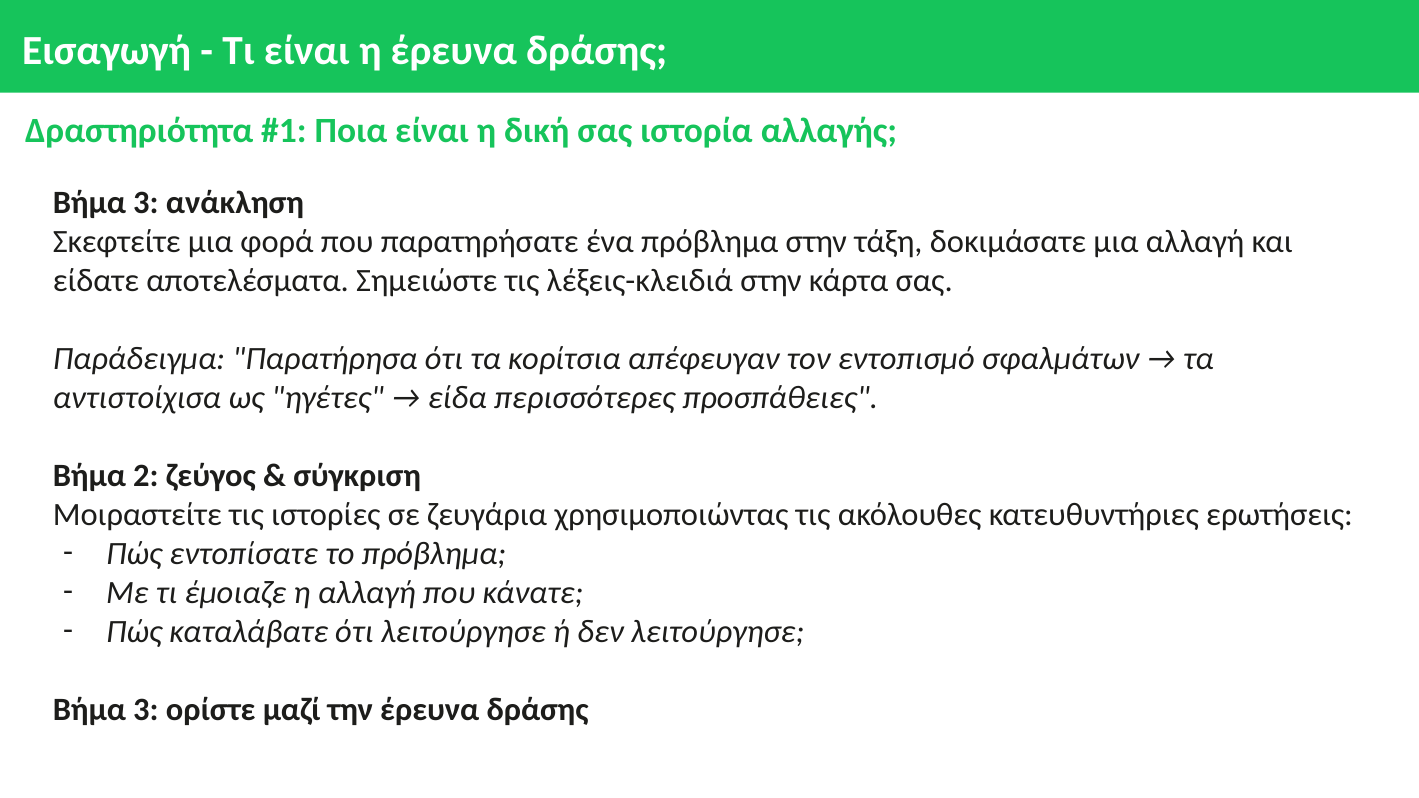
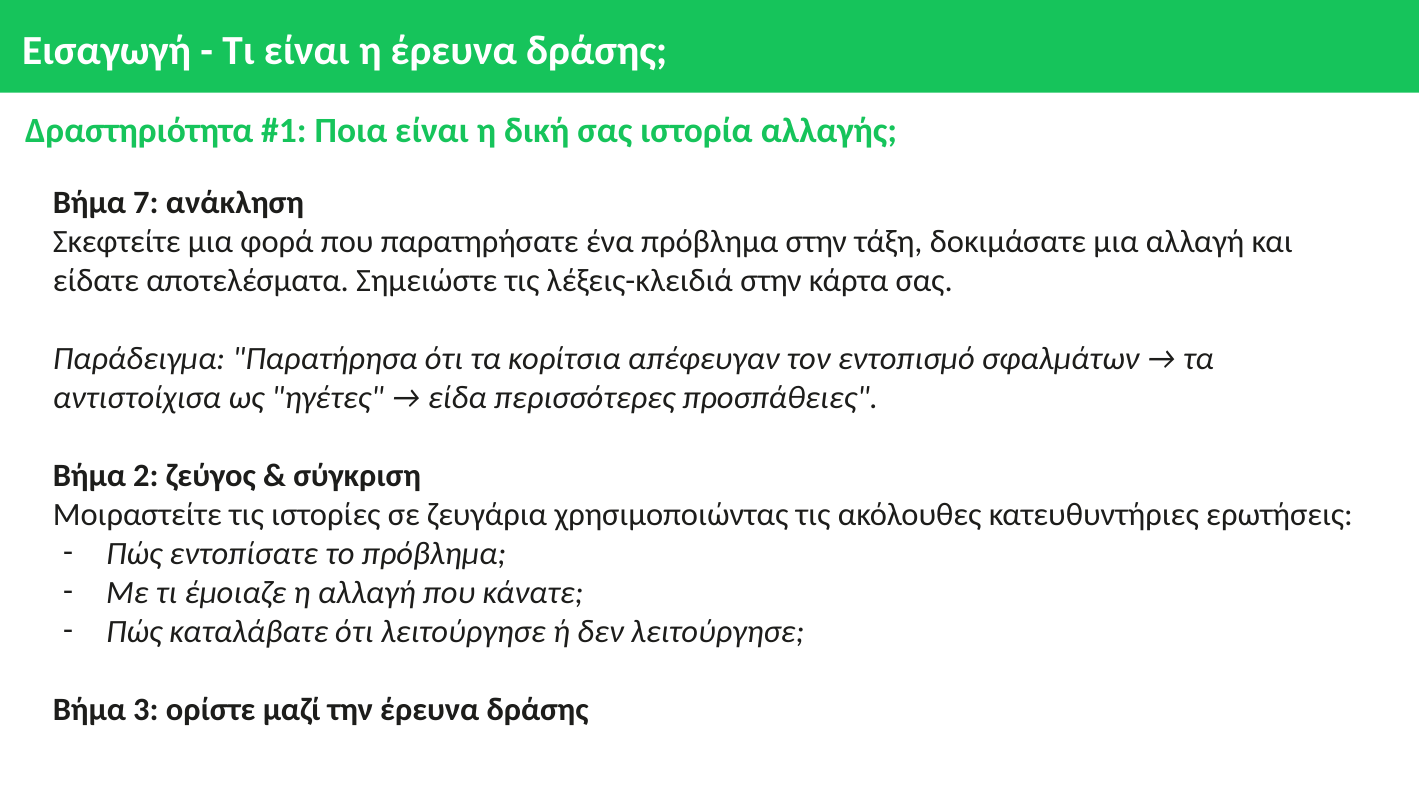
3 at (146, 203): 3 -> 7
